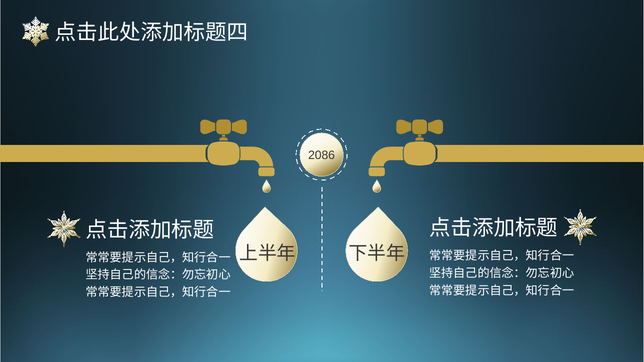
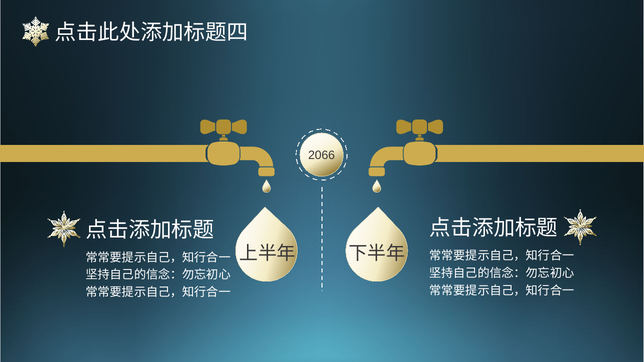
2086: 2086 -> 2066
